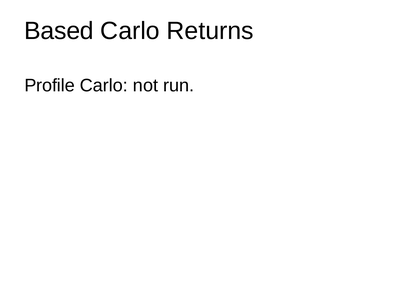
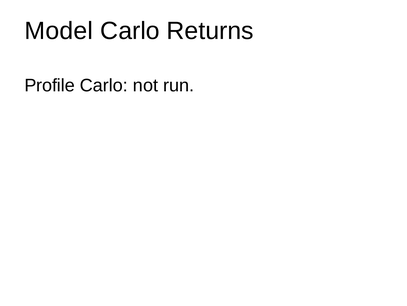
Based: Based -> Model
